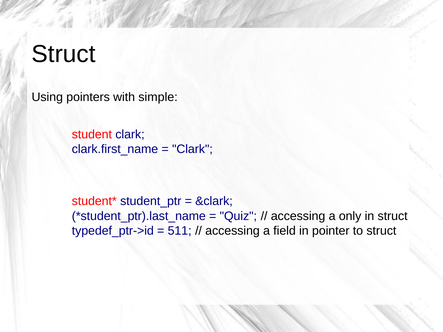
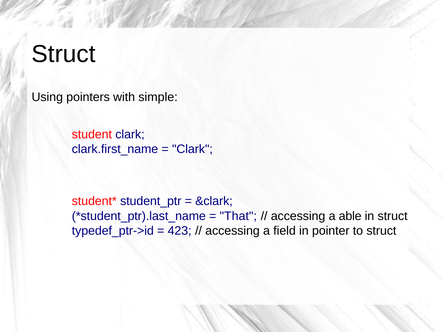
Quiz: Quiz -> That
only: only -> able
511: 511 -> 423
